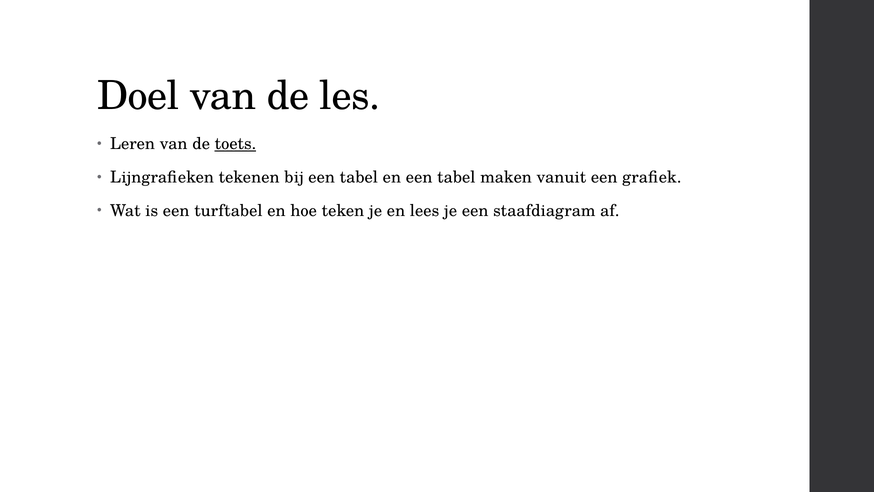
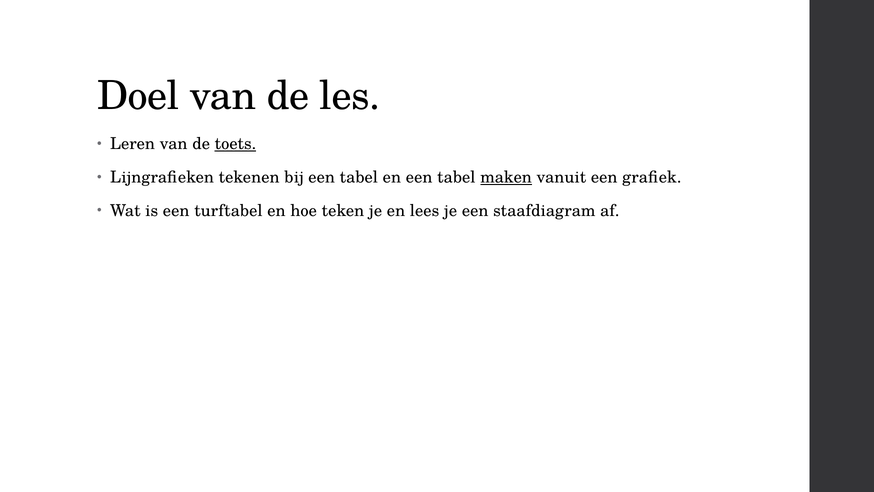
maken underline: none -> present
